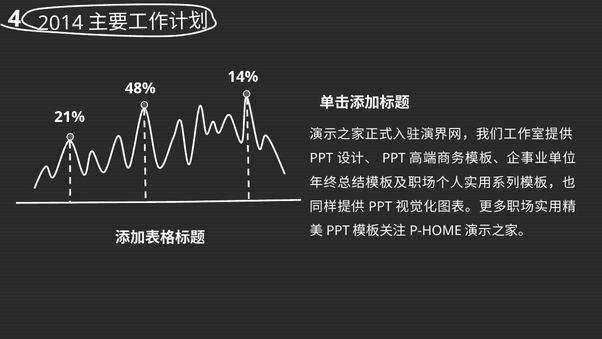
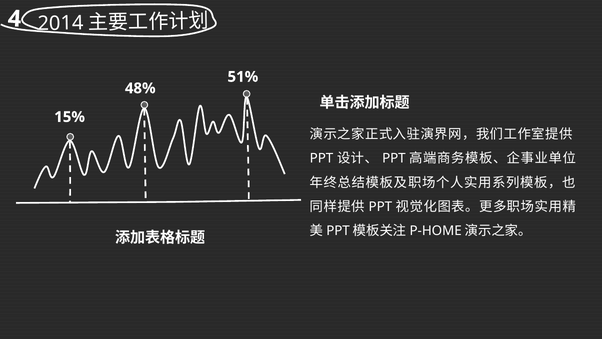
14%: 14% -> 51%
21%: 21% -> 15%
